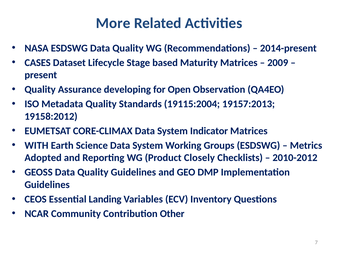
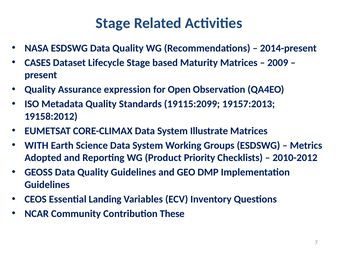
More at (113, 23): More -> Stage
developing: developing -> expression
19115:2004: 19115:2004 -> 19115:2099
Indicator: Indicator -> Illustrate
Closely: Closely -> Priority
Other: Other -> These
